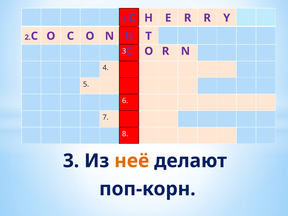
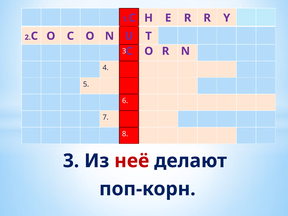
неё colour: orange -> red
